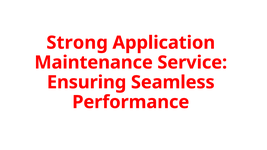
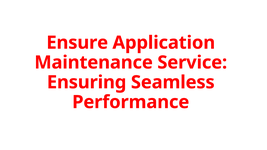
Strong: Strong -> Ensure
